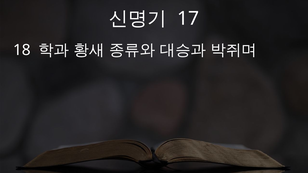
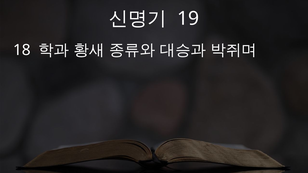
17: 17 -> 19
